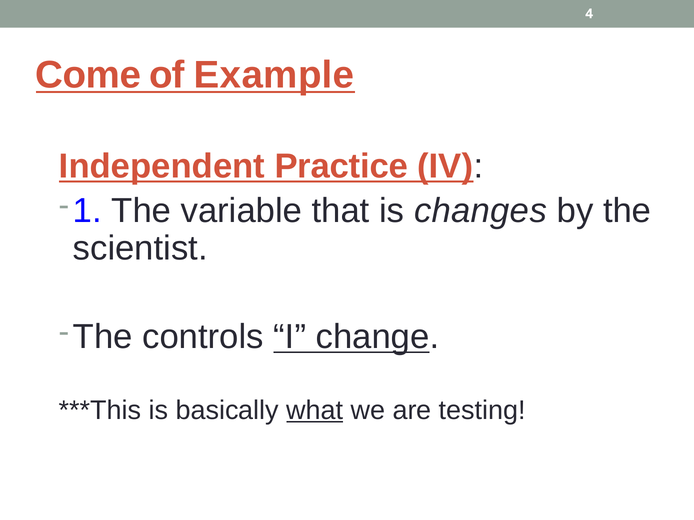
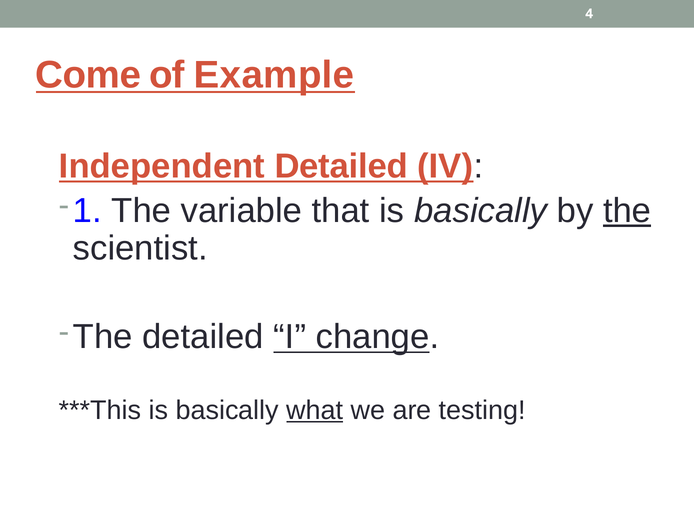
Independent Practice: Practice -> Detailed
that is changes: changes -> basically
the at (627, 211) underline: none -> present
The controls: controls -> detailed
